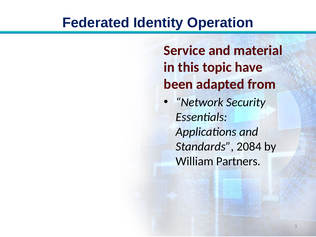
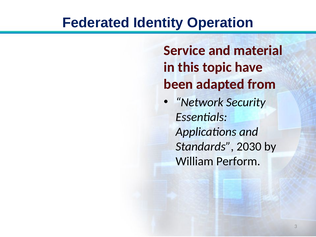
2084: 2084 -> 2030
Partners: Partners -> Perform
